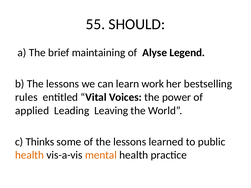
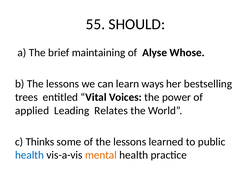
Legend: Legend -> Whose
work: work -> ways
rules: rules -> trees
Leaving: Leaving -> Relates
health at (30, 155) colour: orange -> blue
